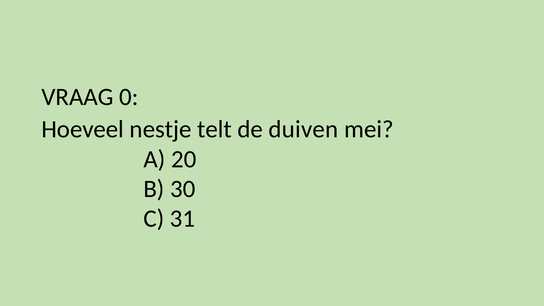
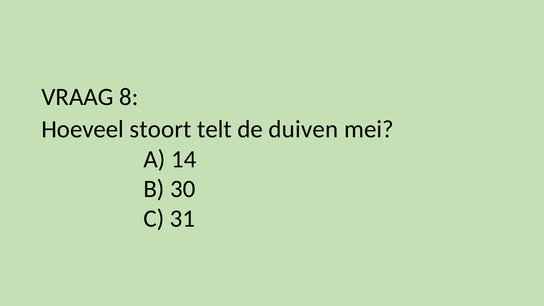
0: 0 -> 8
nestje: nestje -> stoort
20: 20 -> 14
